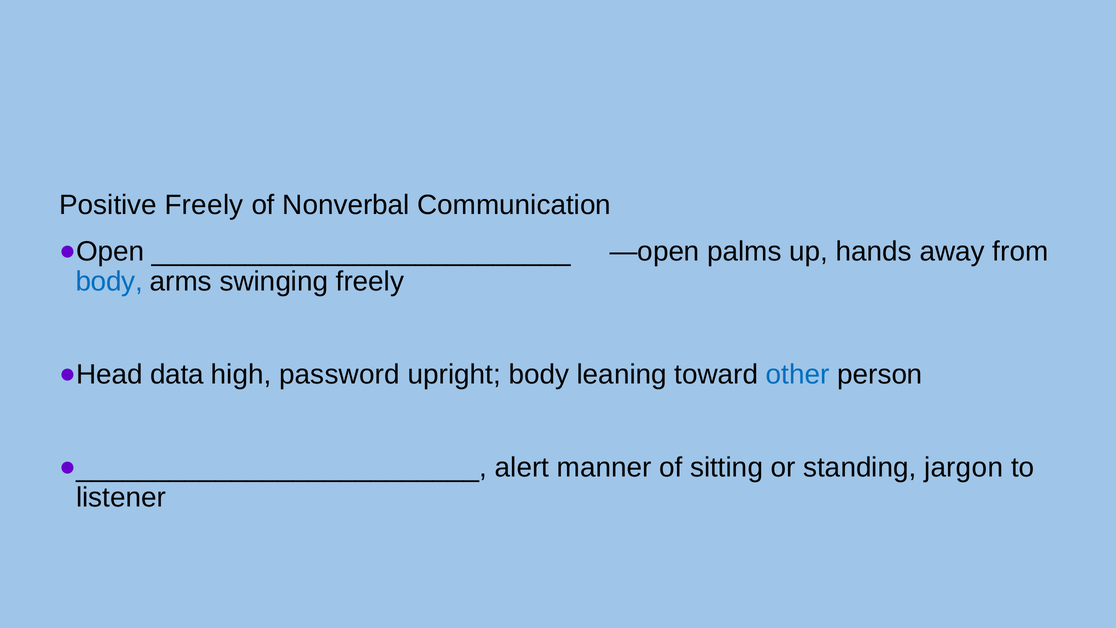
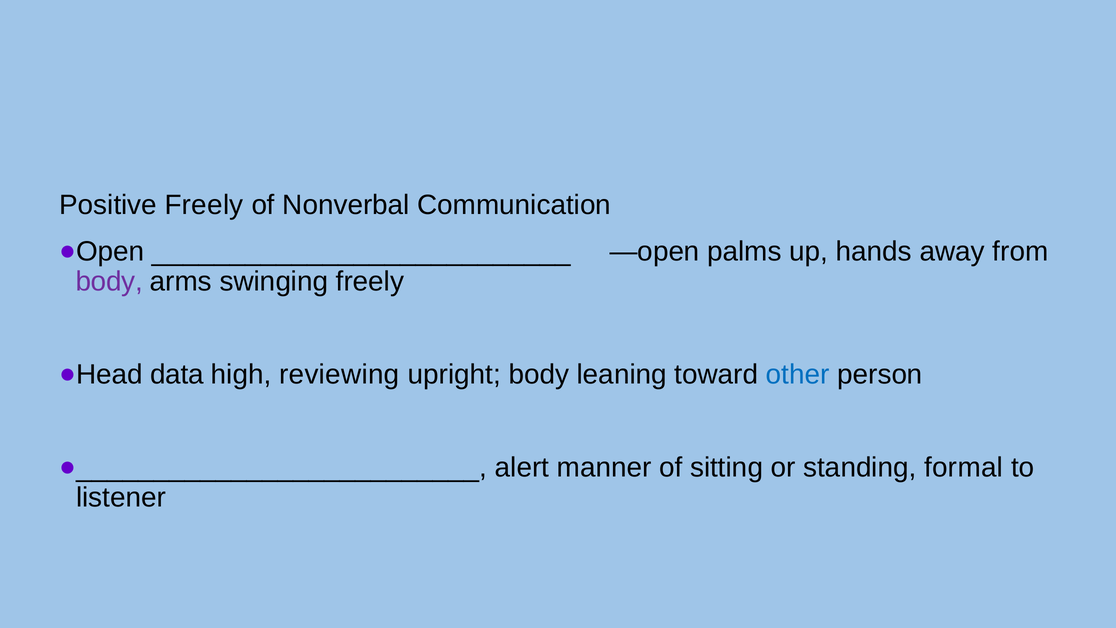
body at (109, 282) colour: blue -> purple
password: password -> reviewing
jargon: jargon -> formal
